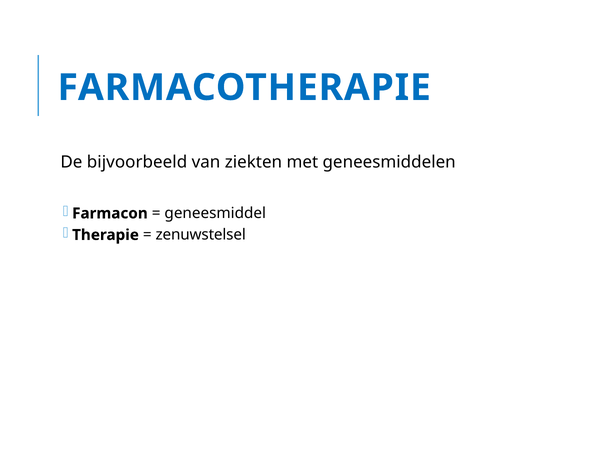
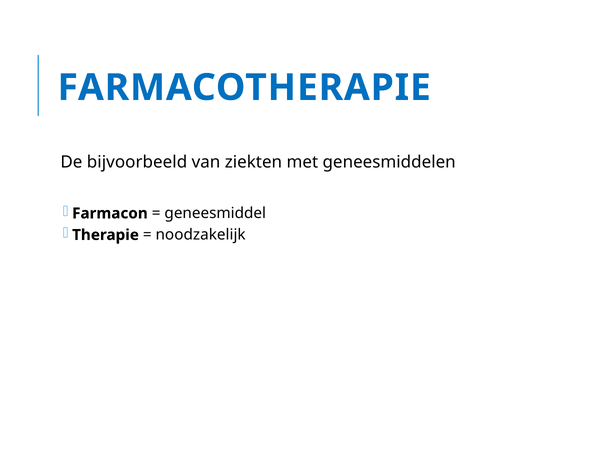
zenuwstelsel: zenuwstelsel -> noodzakelijk
